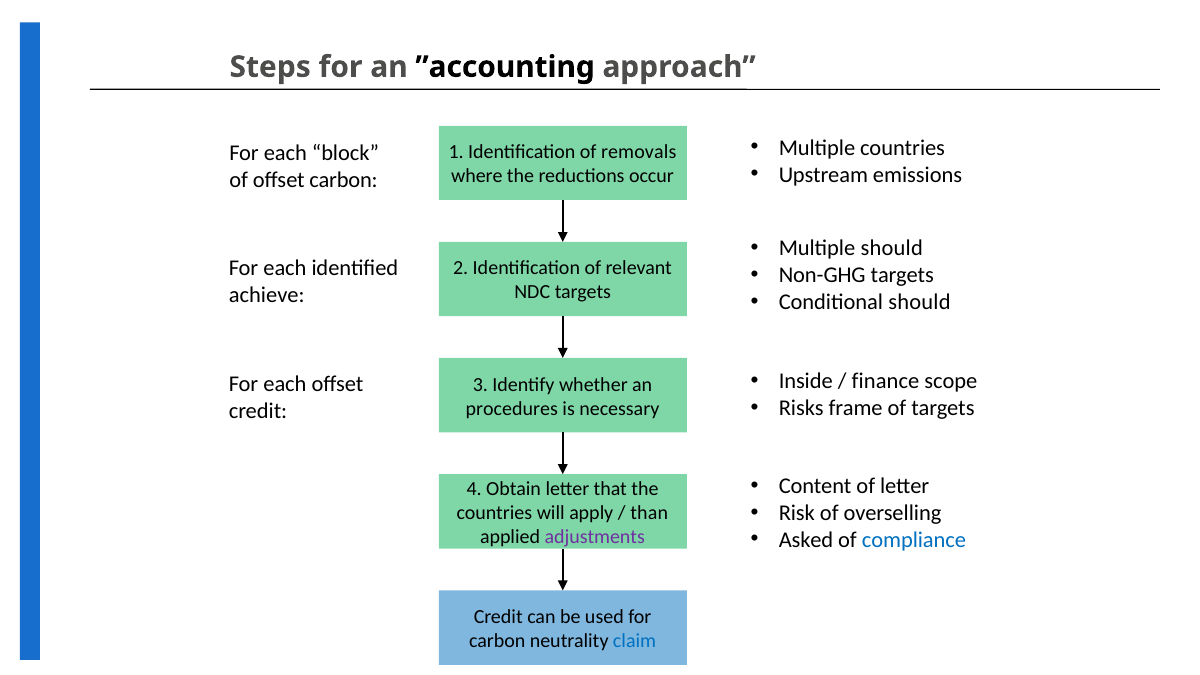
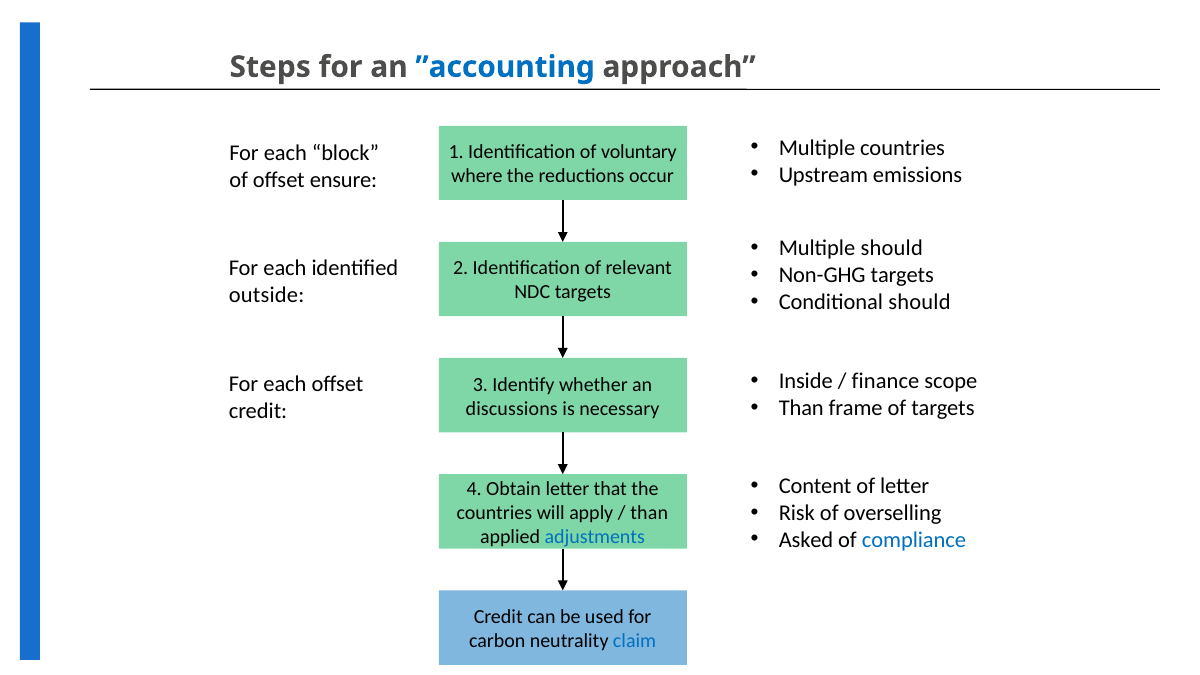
”accounting colour: black -> blue
removals: removals -> voluntary
offset carbon: carbon -> ensure
achieve: achieve -> outside
Risks at (801, 408): Risks -> Than
procedures: procedures -> discussions
adjustments colour: purple -> blue
